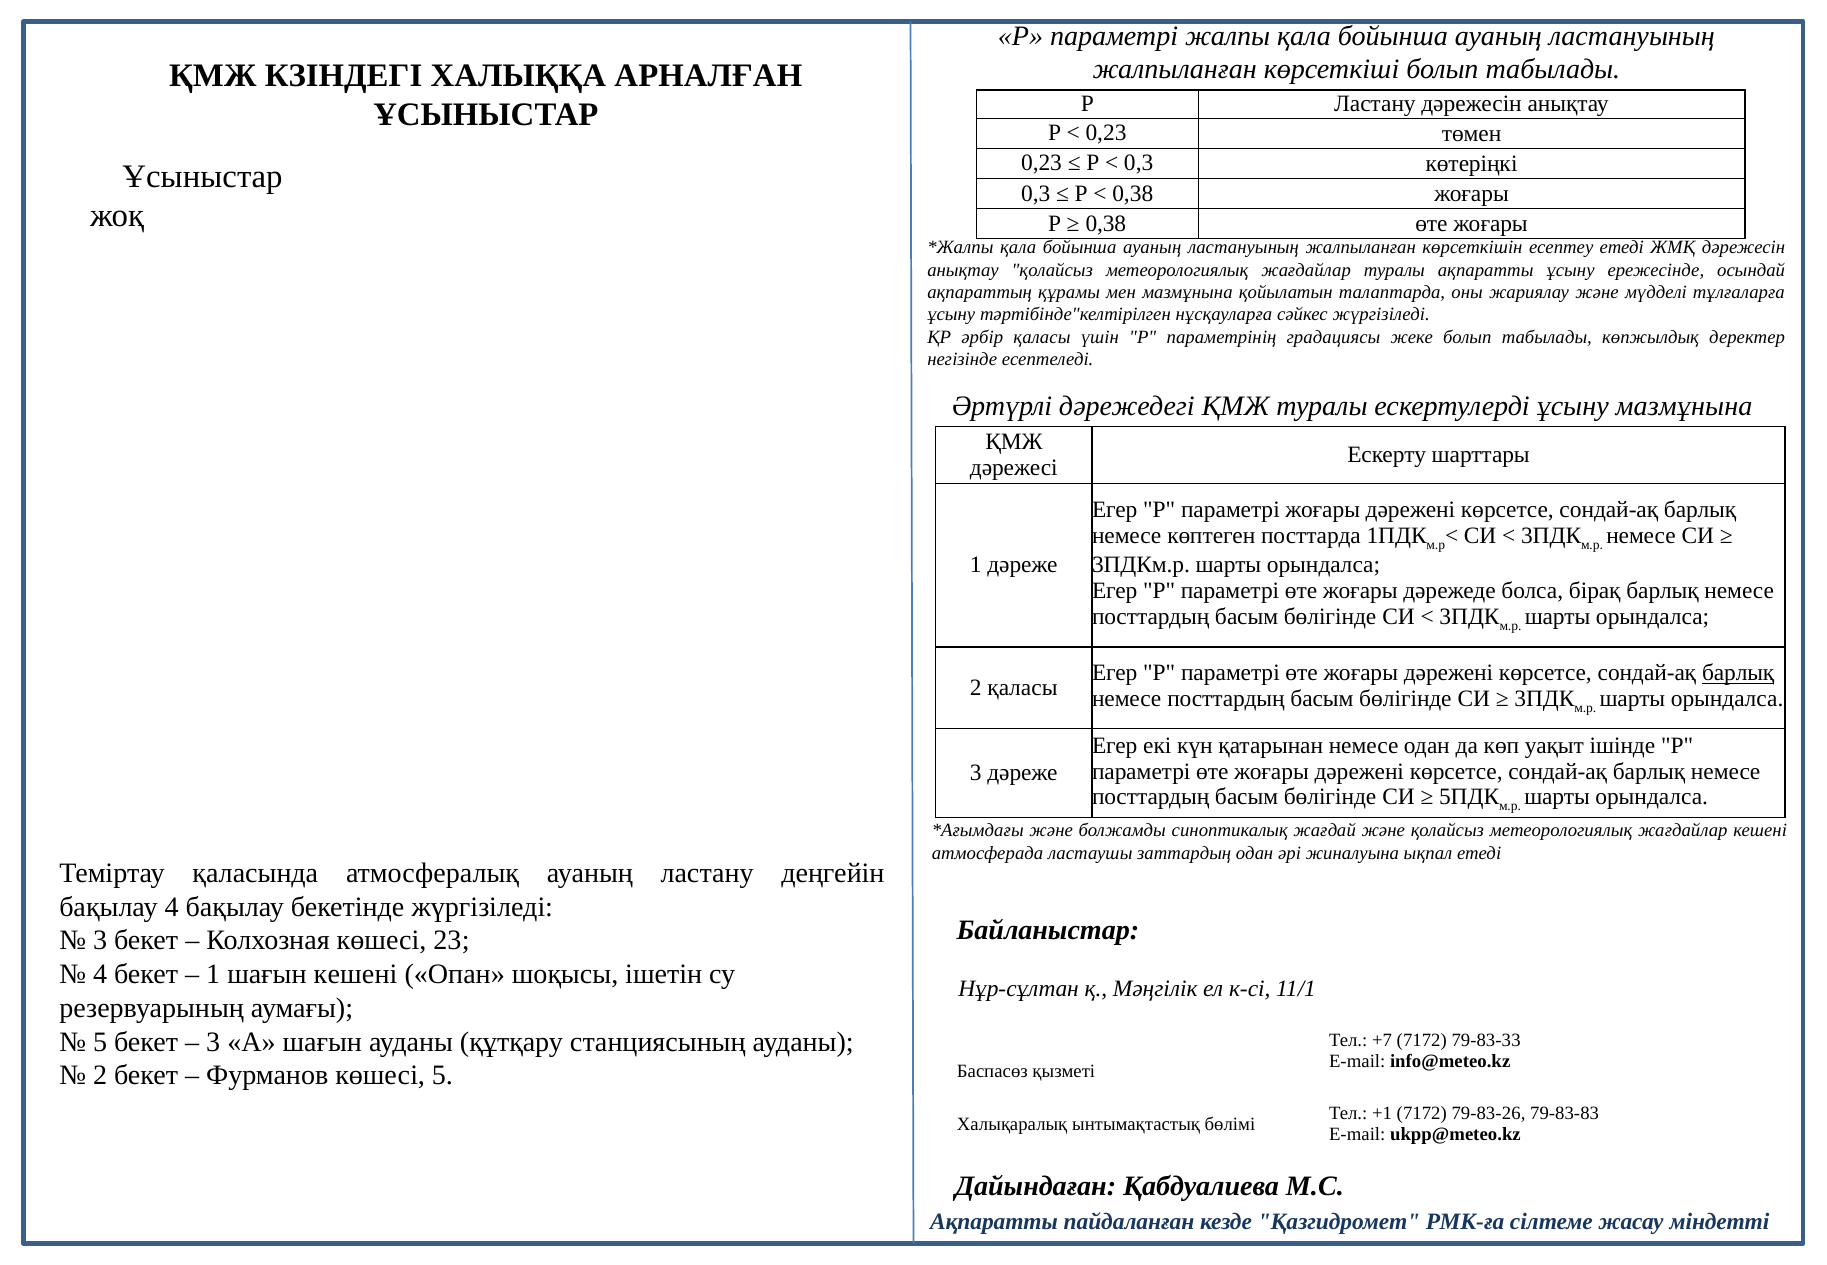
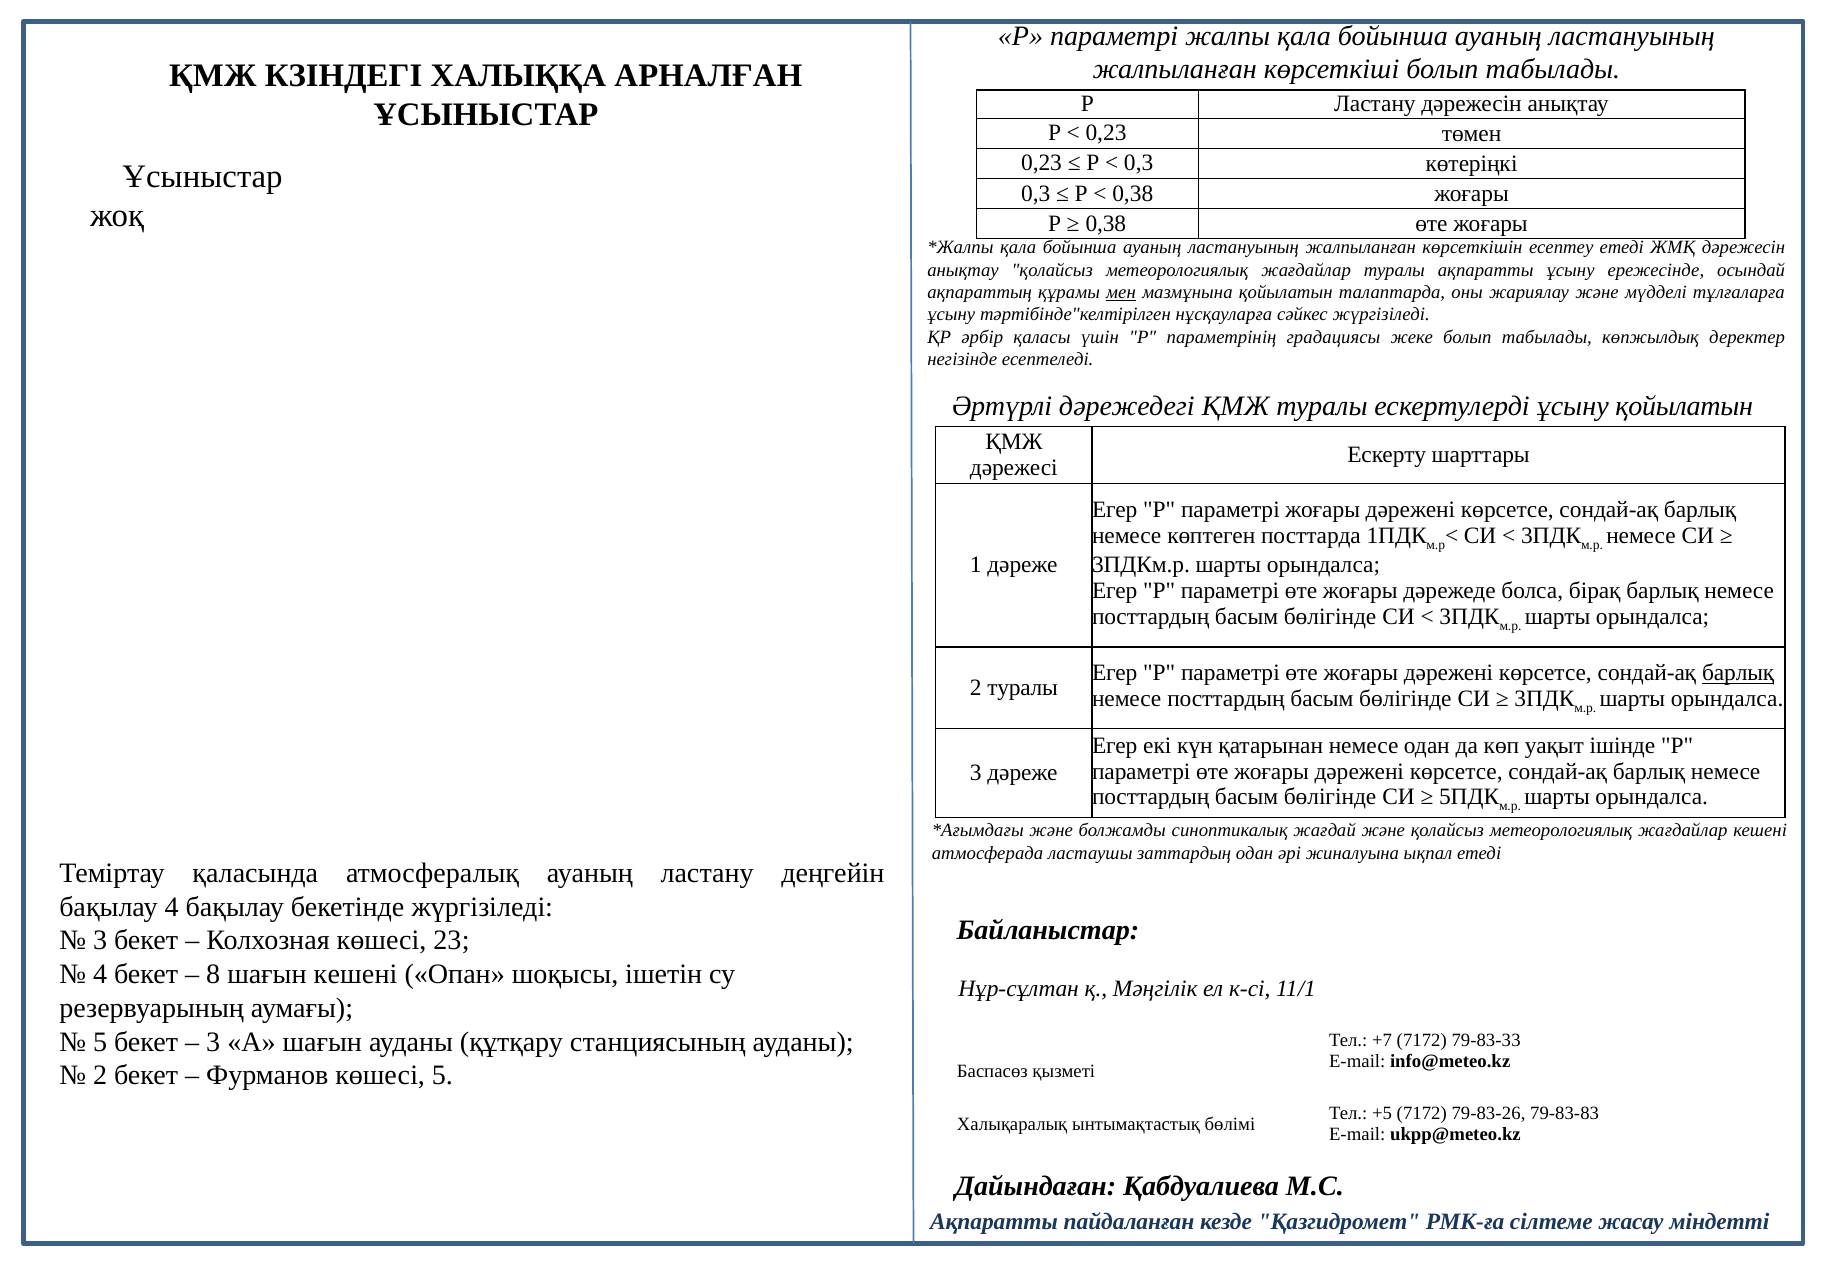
мен underline: none -> present
ұсыну мазмұнына: мазмұнына -> қойылатын
2 қаласы: қаласы -> туралы
1 at (213, 974): 1 -> 8
+1: +1 -> +5
